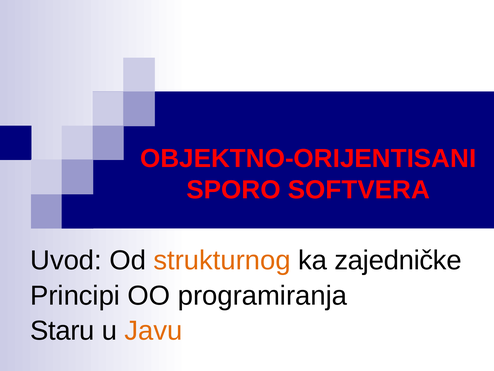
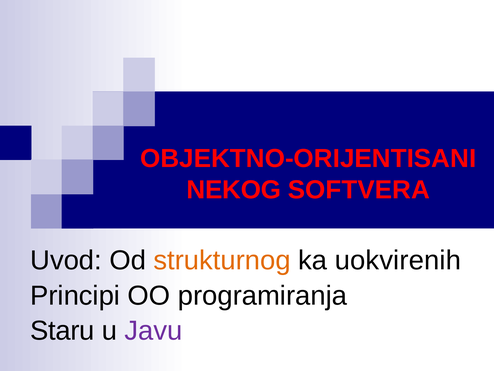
SPORO: SPORO -> NEKOG
zajedničke: zajedničke -> uokvirenih
Javu colour: orange -> purple
